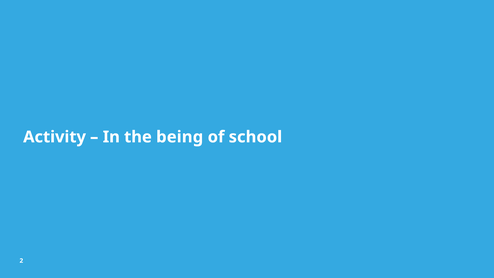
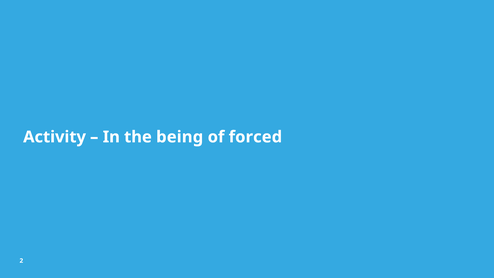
school: school -> forced
